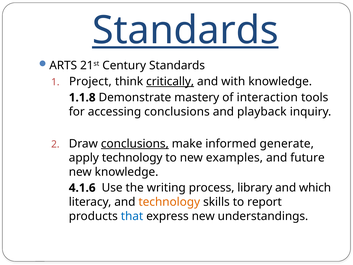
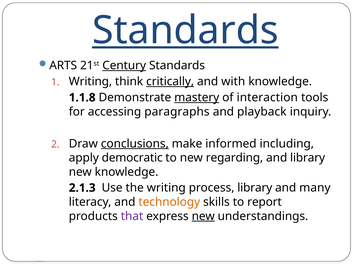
Century underline: none -> present
Project at (90, 82): Project -> Writing
mastery underline: none -> present
accessing conclusions: conclusions -> paragraphs
generate: generate -> including
apply technology: technology -> democratic
examples: examples -> regarding
and future: future -> library
4.1.6: 4.1.6 -> 2.1.3
which: which -> many
that colour: blue -> purple
new at (203, 216) underline: none -> present
